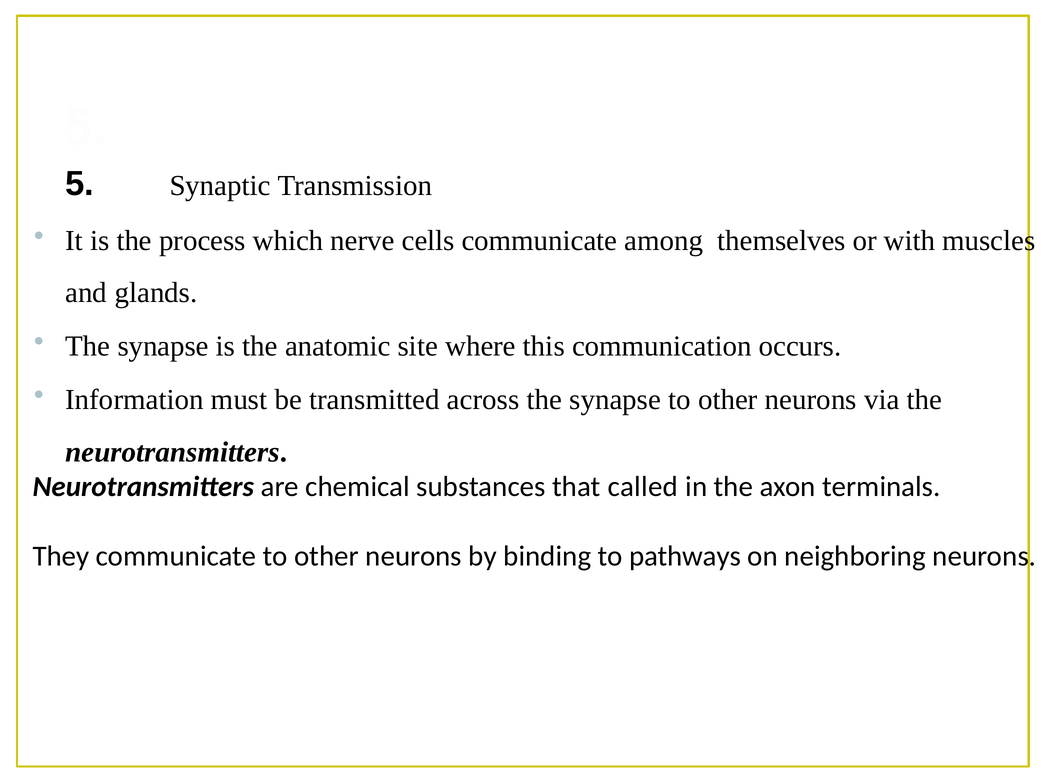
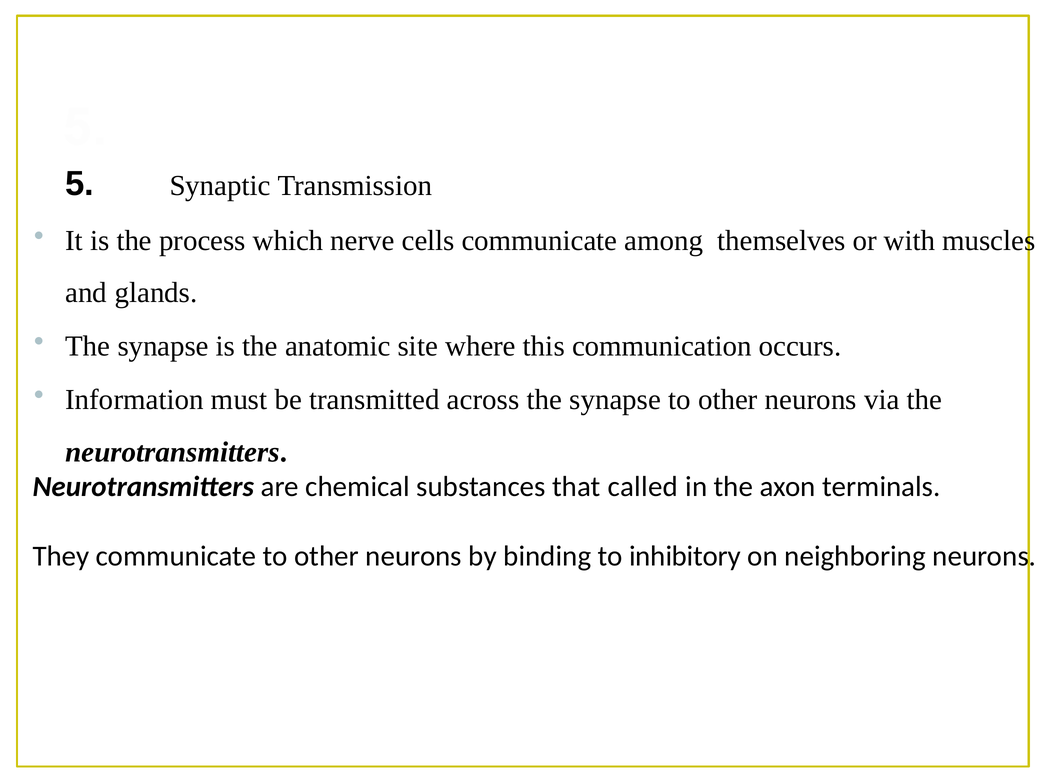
pathways: pathways -> inhibitory
